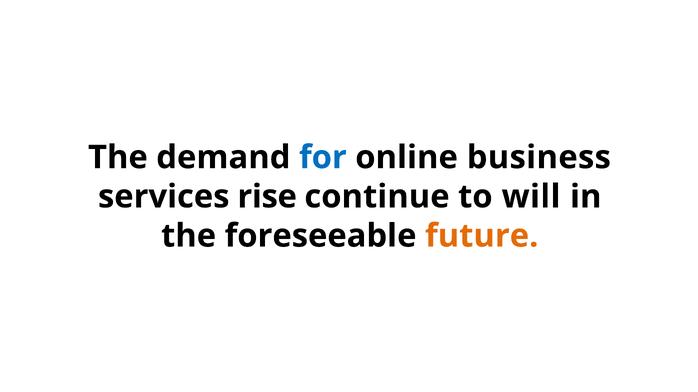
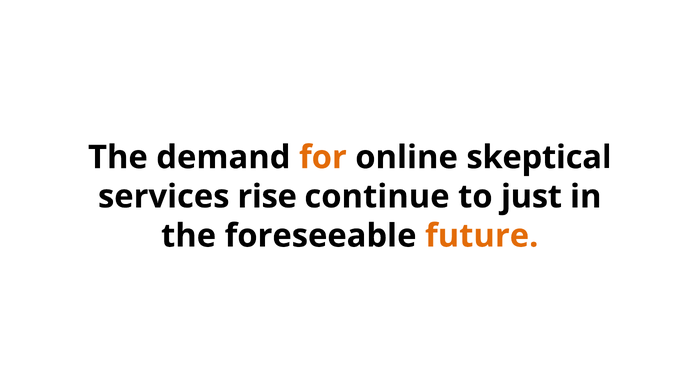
for colour: blue -> orange
business: business -> skeptical
will: will -> just
